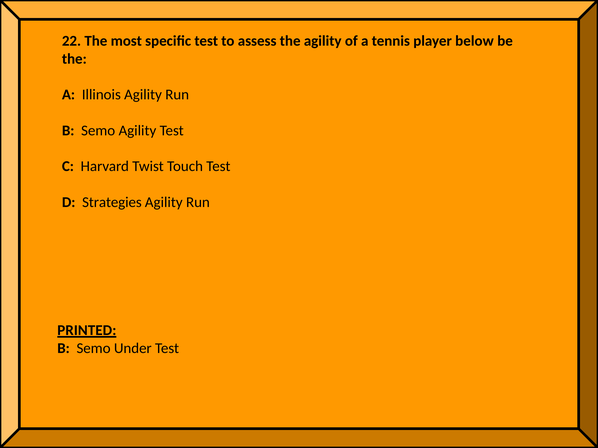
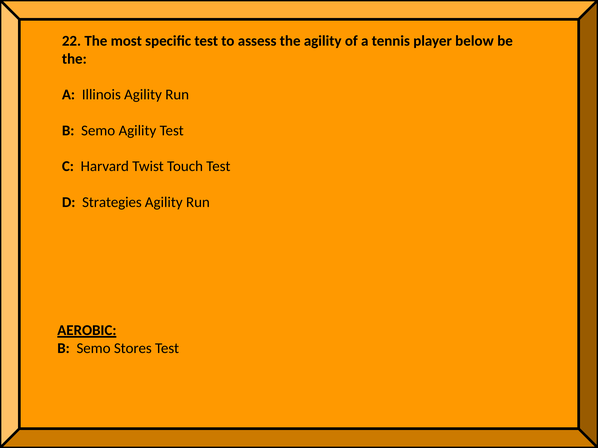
PRINTED: PRINTED -> AEROBIC
Under: Under -> Stores
